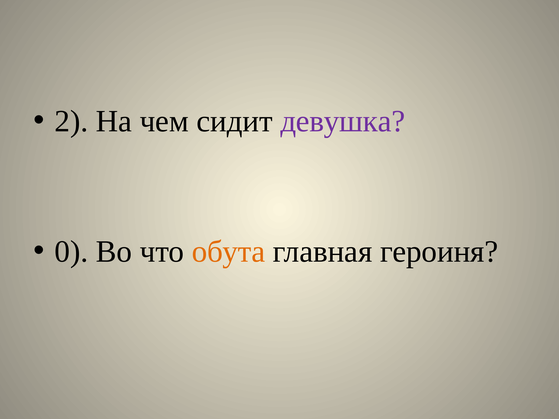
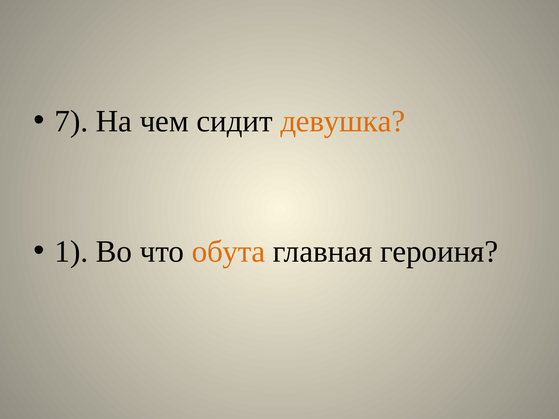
2: 2 -> 7
девушка colour: purple -> orange
0: 0 -> 1
